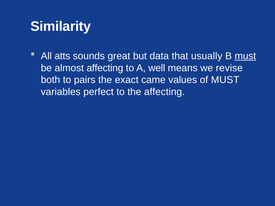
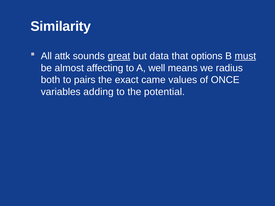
atts: atts -> attk
great underline: none -> present
usually: usually -> options
revise: revise -> radius
of MUST: MUST -> ONCE
perfect: perfect -> adding
the affecting: affecting -> potential
